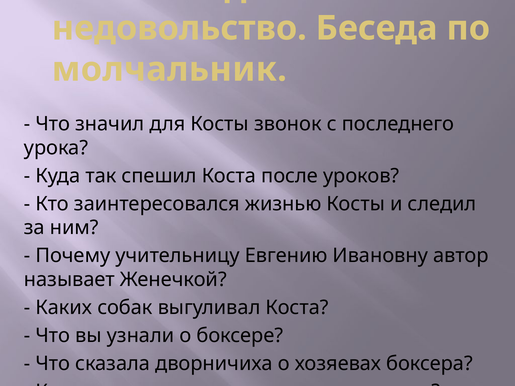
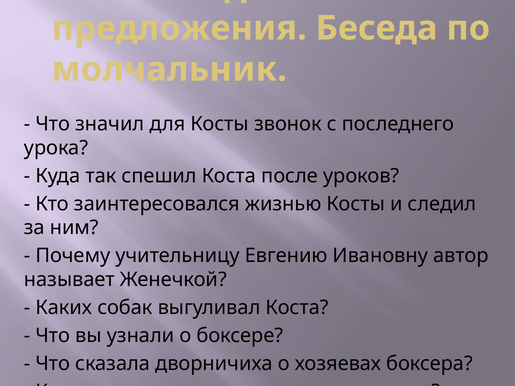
недовольство: недовольство -> предложения
